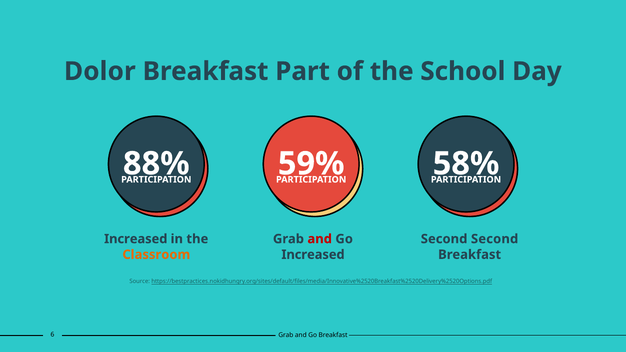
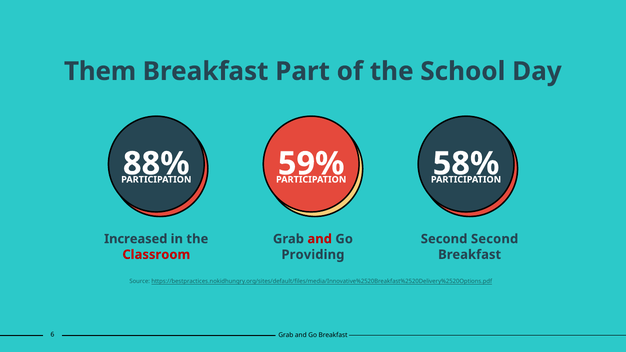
Dolor: Dolor -> Them
Classroom colour: orange -> red
Increased at (313, 255): Increased -> Providing
